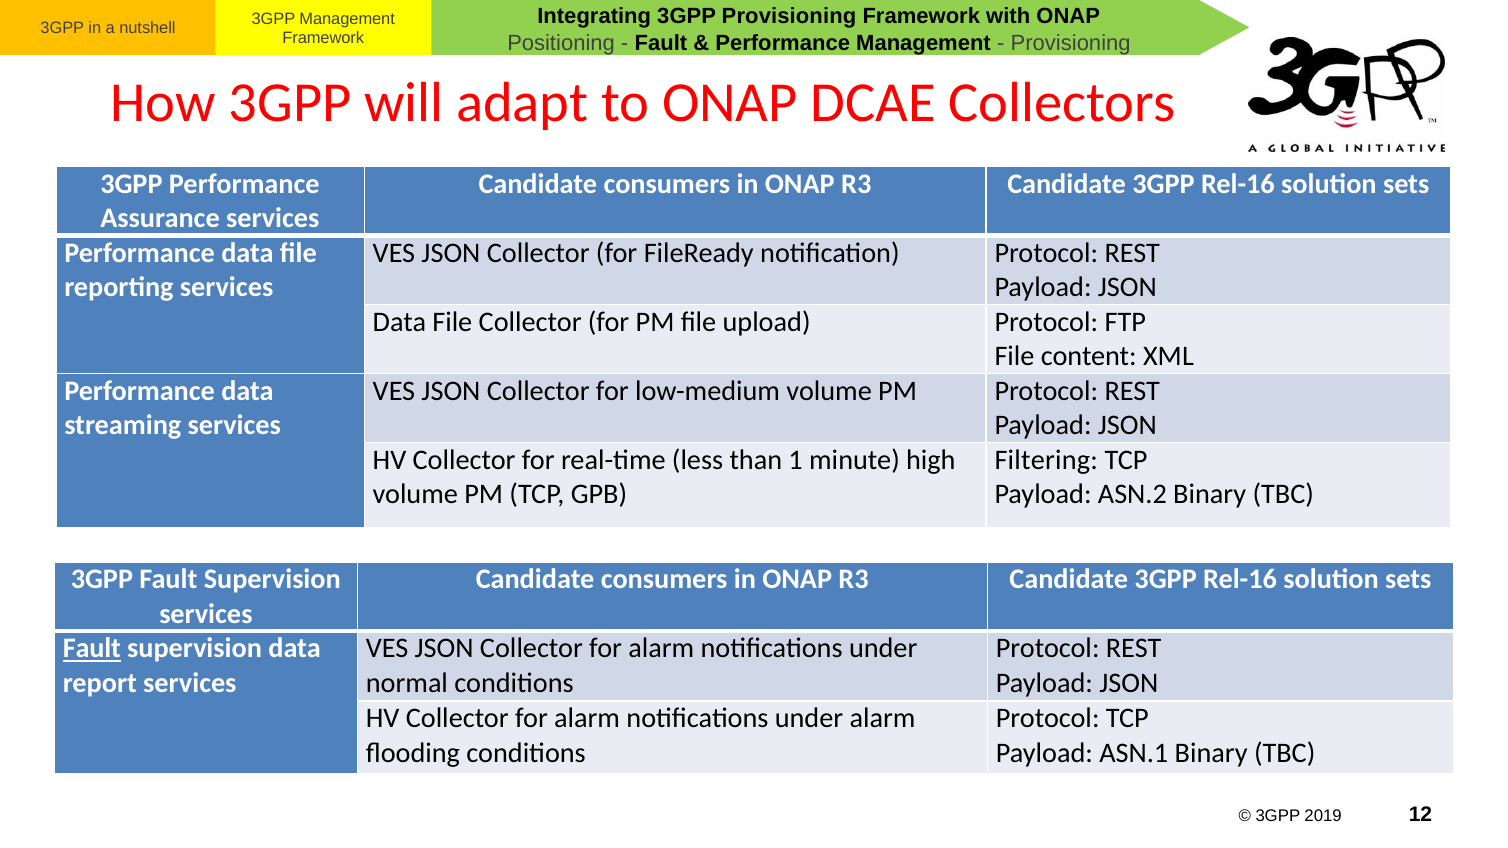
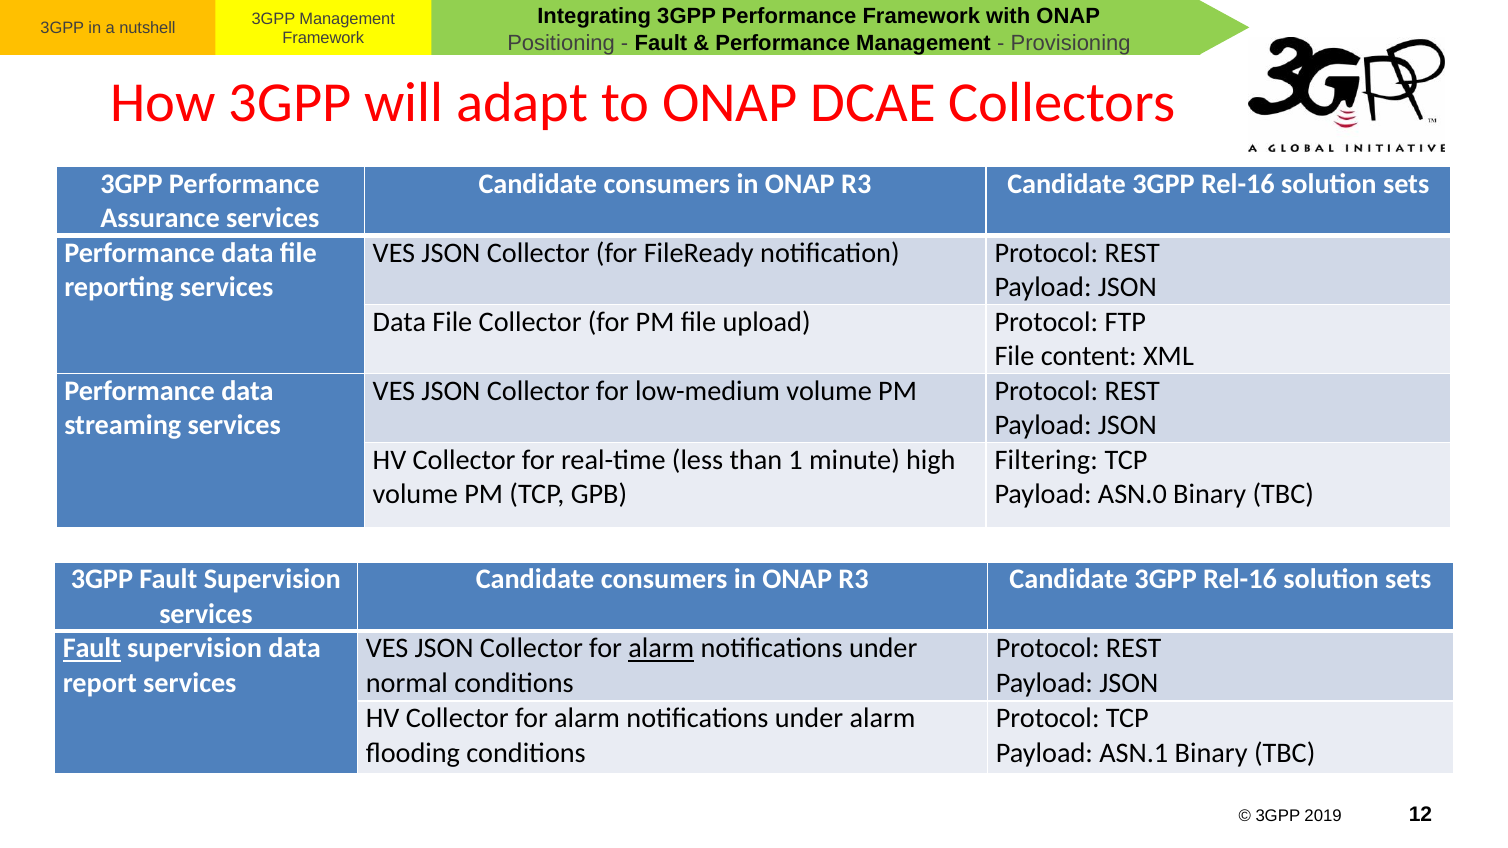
Integrating 3GPP Provisioning: Provisioning -> Performance
ASN.2: ASN.2 -> ASN.0
alarm at (661, 649) underline: none -> present
